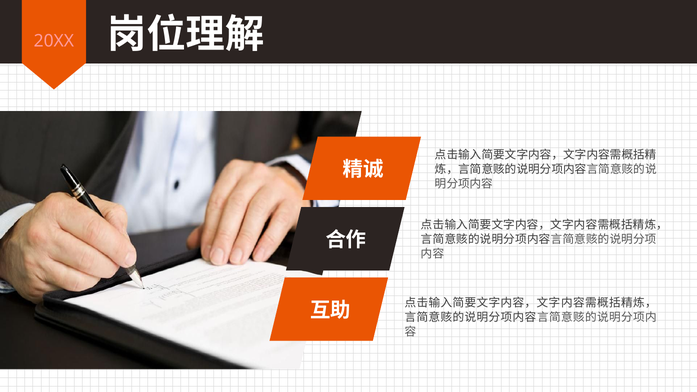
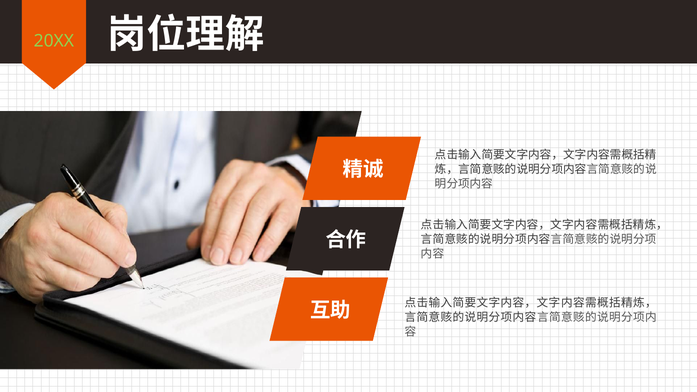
20XX colour: pink -> light green
